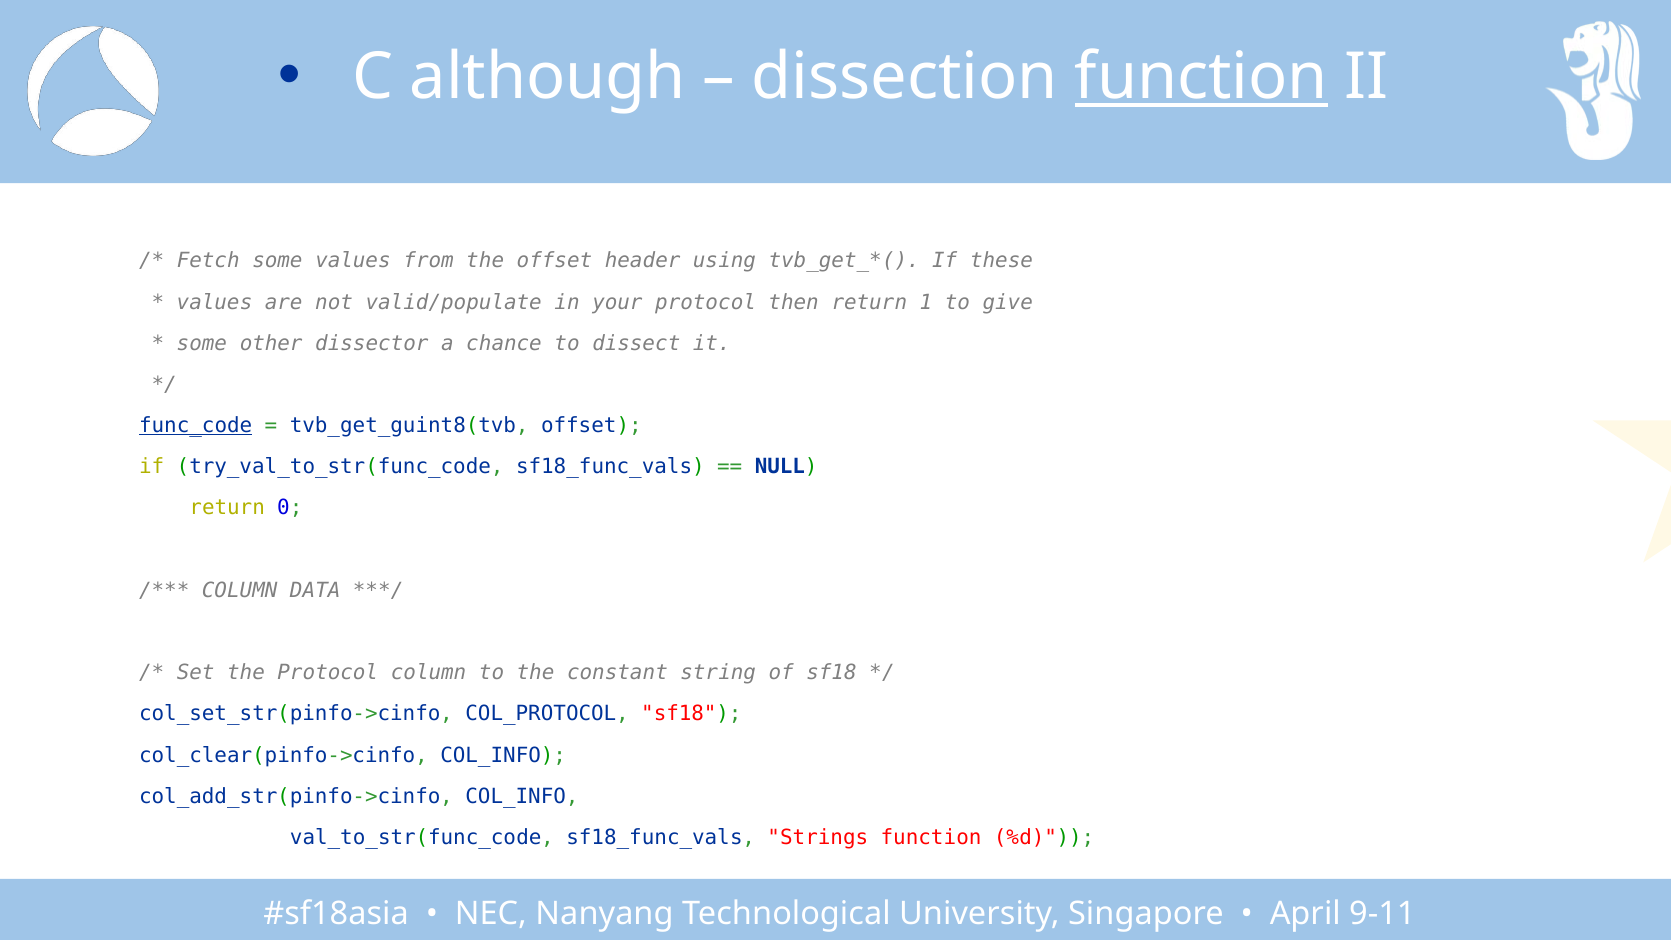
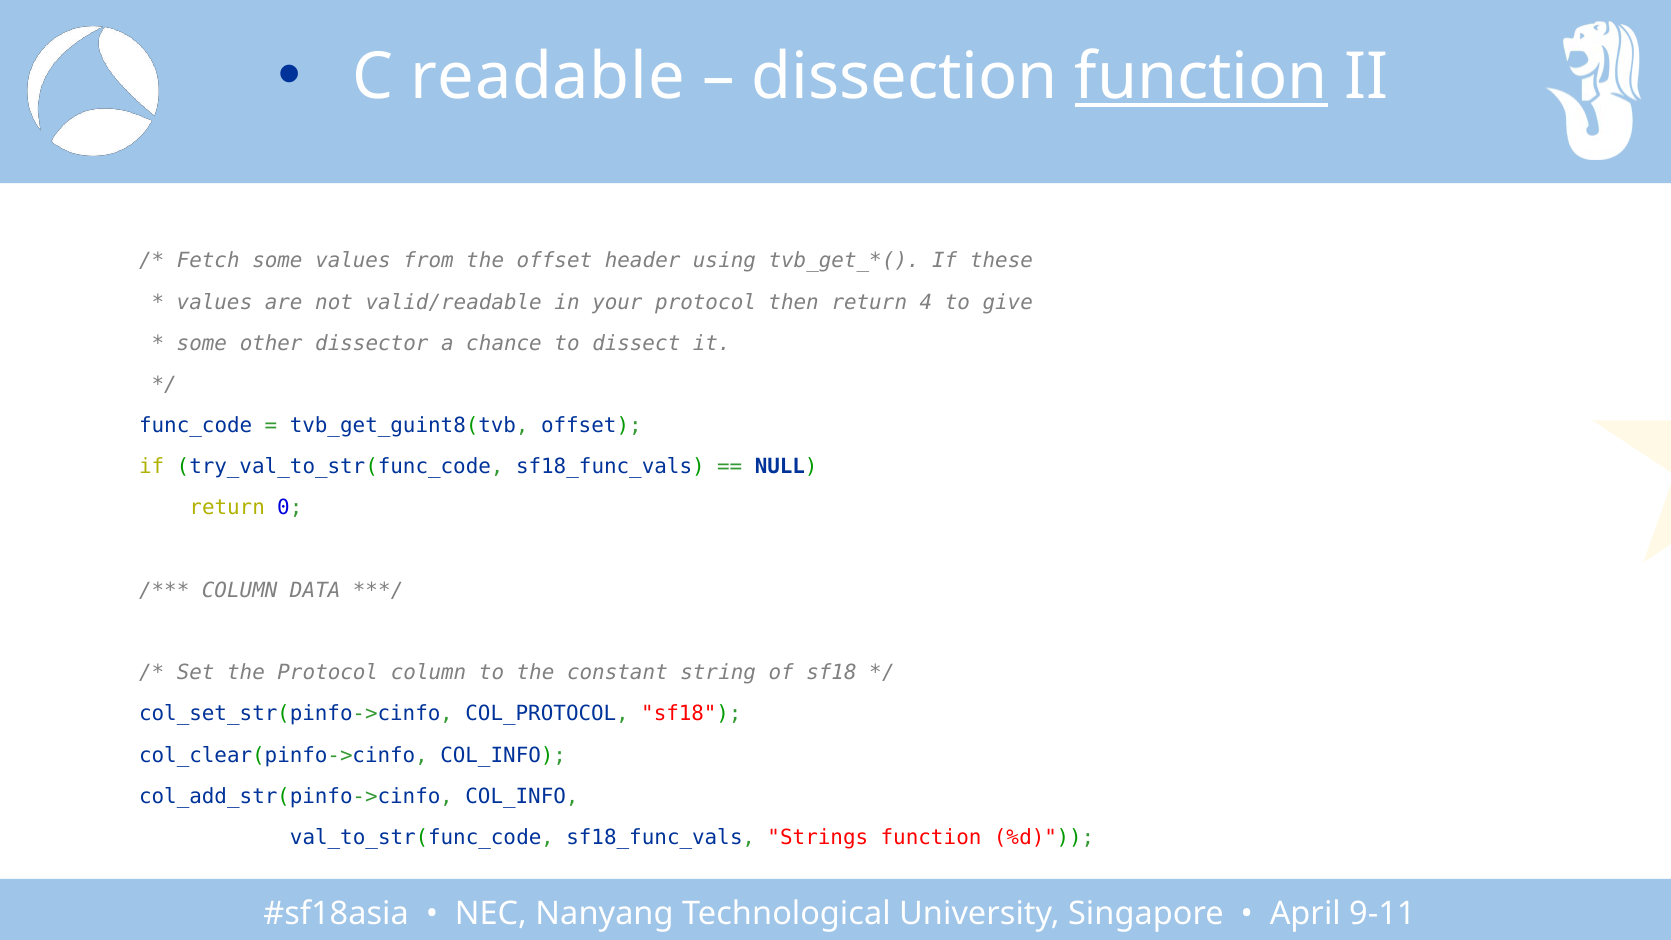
although: although -> readable
valid/populate: valid/populate -> valid/readable
1: 1 -> 4
func_code underline: present -> none
